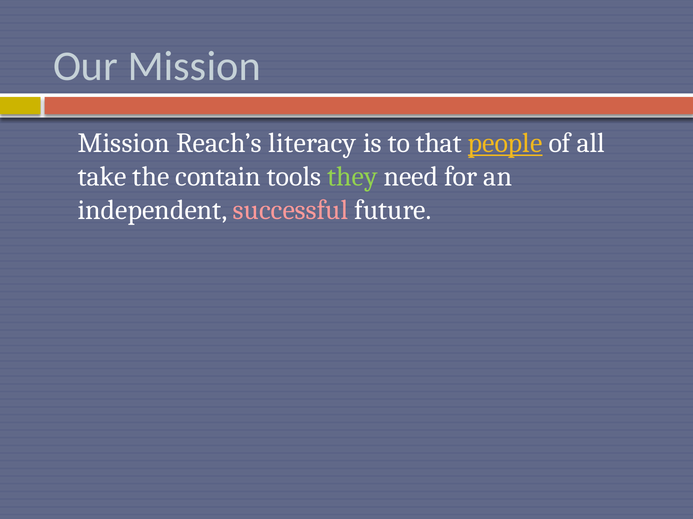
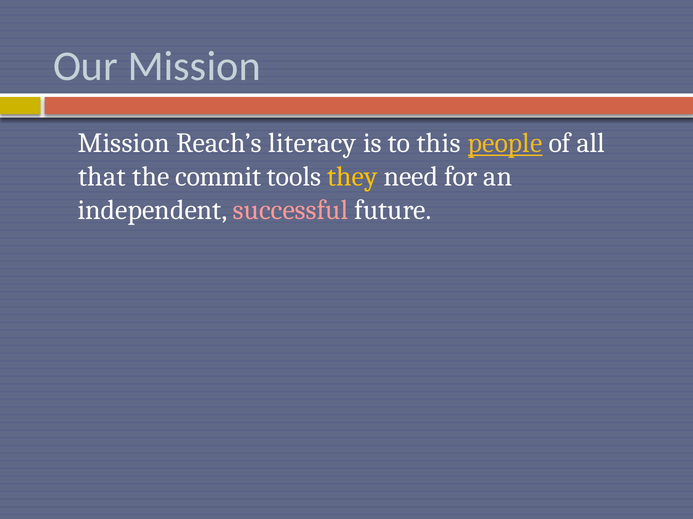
that: that -> this
take: take -> that
contain: contain -> commit
they colour: light green -> yellow
